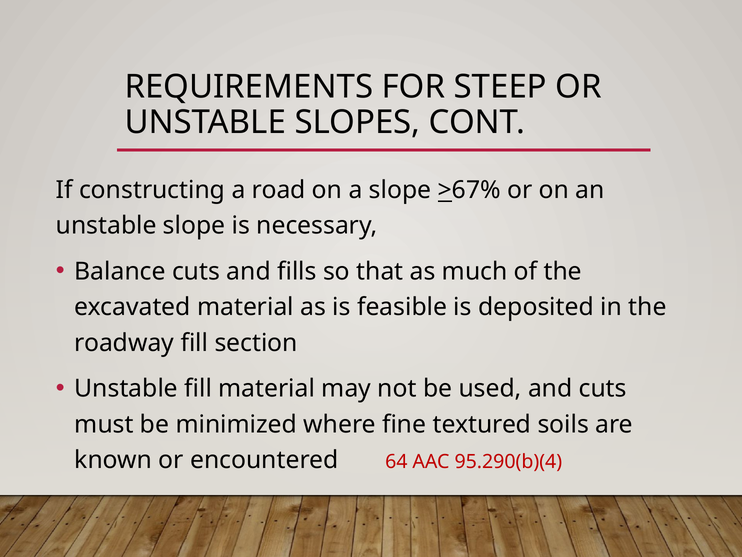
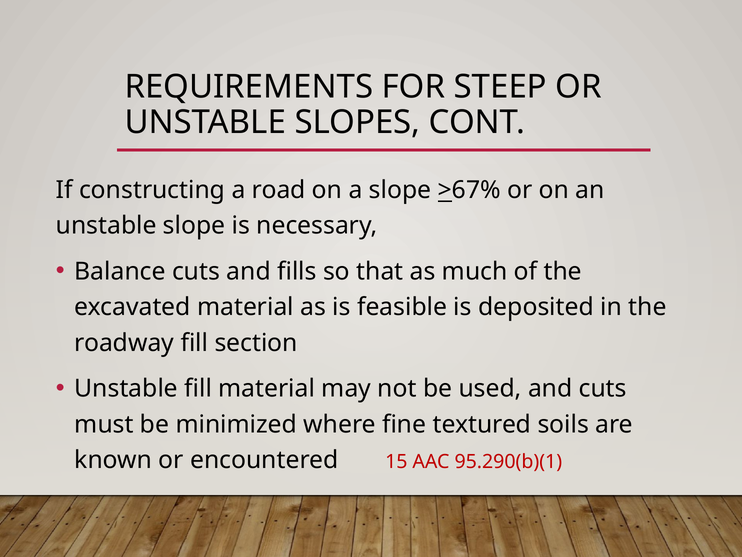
64: 64 -> 15
95.290(b)(4: 95.290(b)(4 -> 95.290(b)(1
